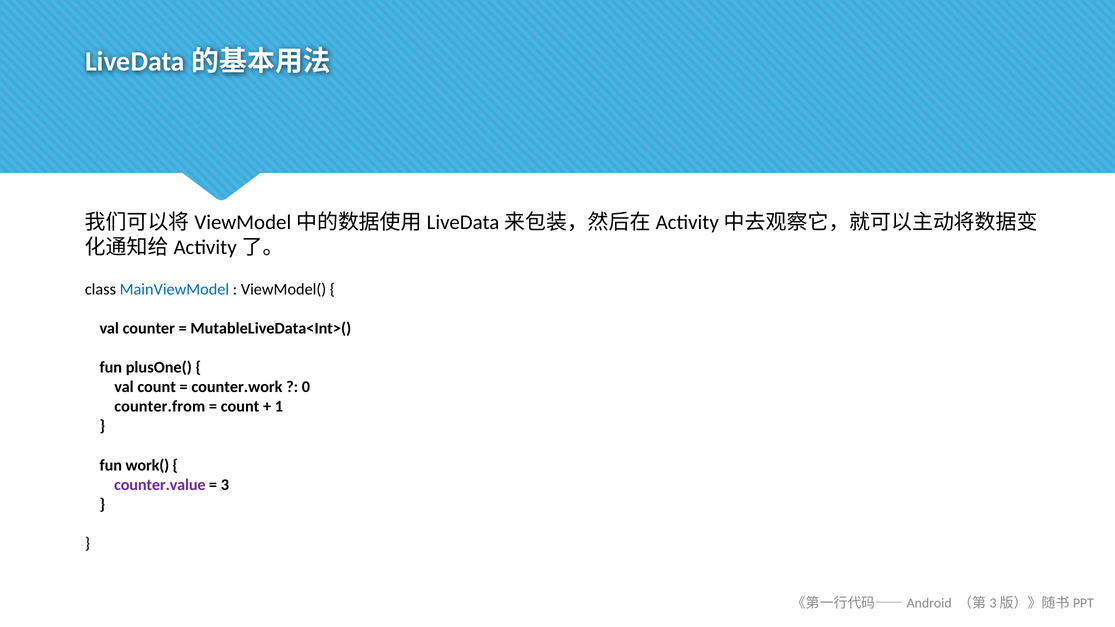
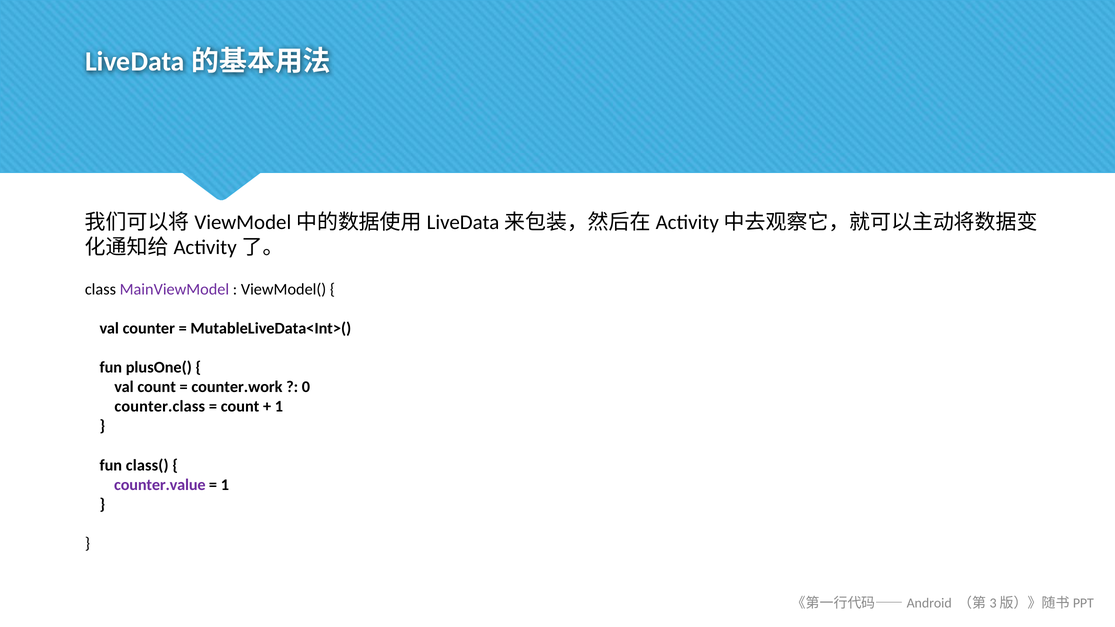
MainViewModel colour: blue -> purple
counter.from: counter.from -> counter.class
work(: work( -> class(
3 at (225, 485): 3 -> 1
